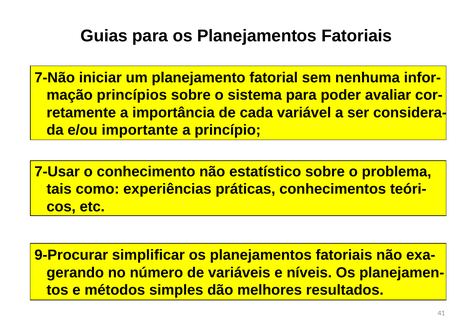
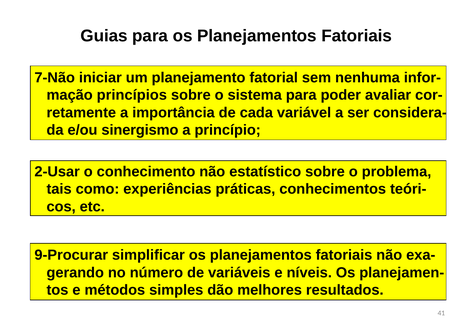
importante: importante -> sinergismo
7-Usar: 7-Usar -> 2-Usar
